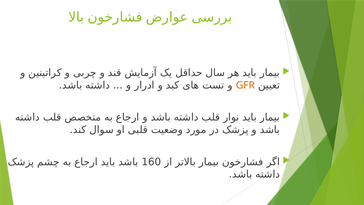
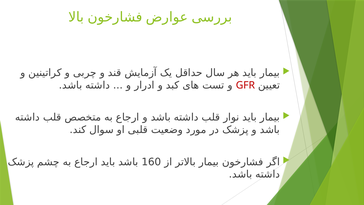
GFR colour: orange -> red
